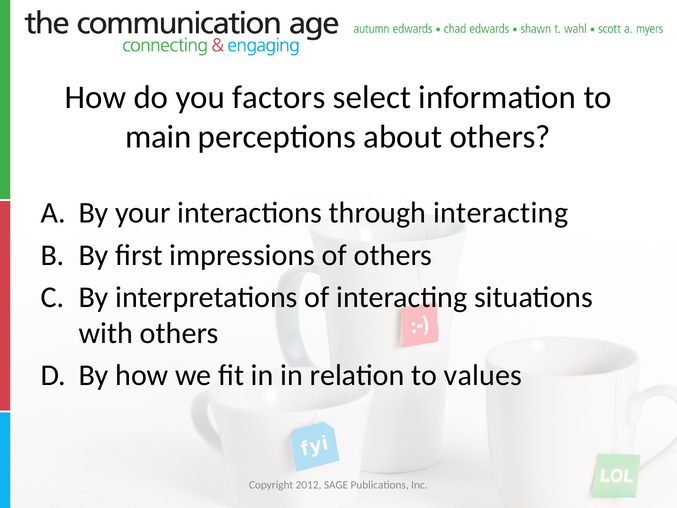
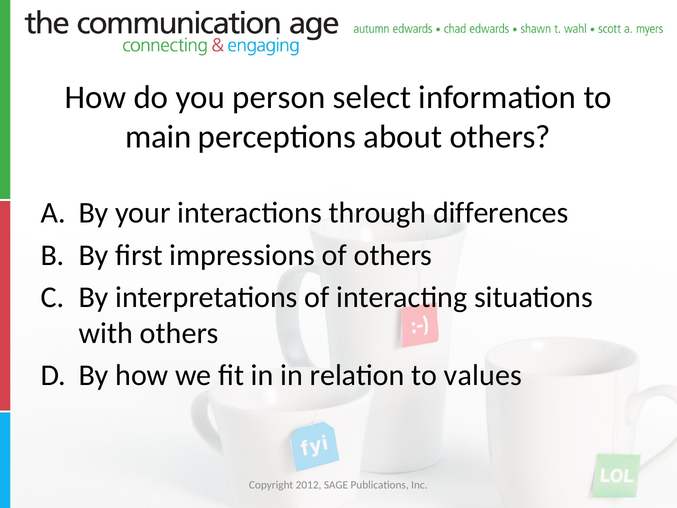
factors: factors -> person
through interacting: interacting -> differences
